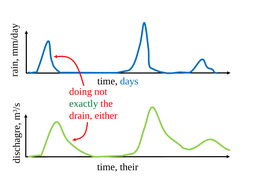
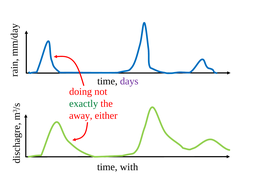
days colour: blue -> purple
drain: drain -> away
their: their -> with
